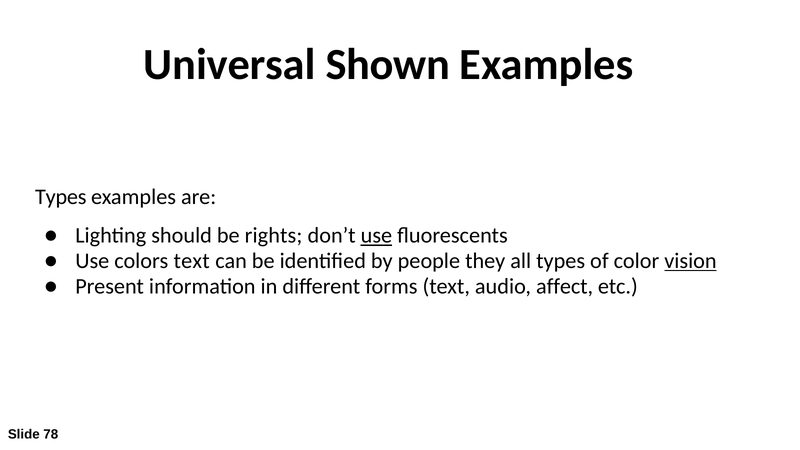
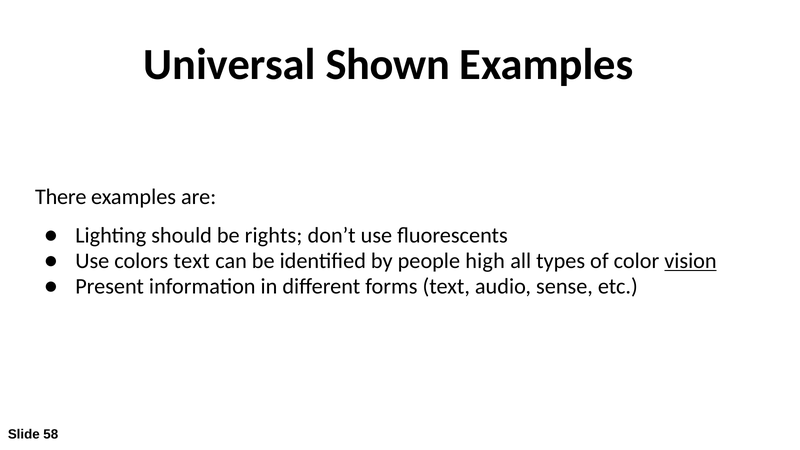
Types at (61, 197): Types -> There
use at (376, 236) underline: present -> none
they: they -> high
affect: affect -> sense
78: 78 -> 58
